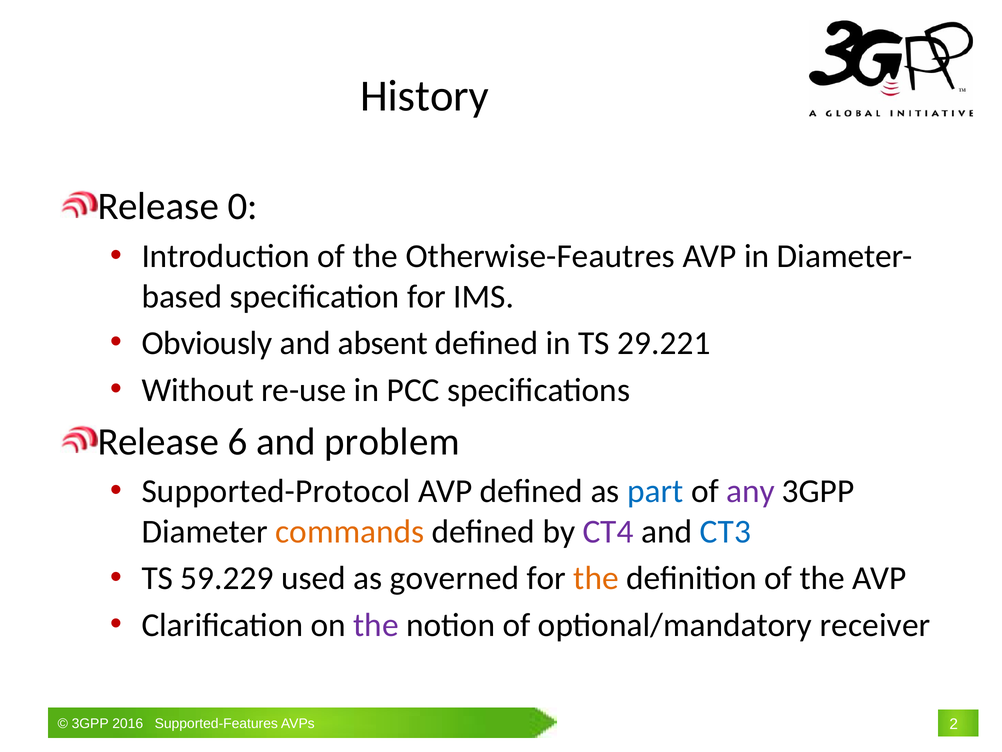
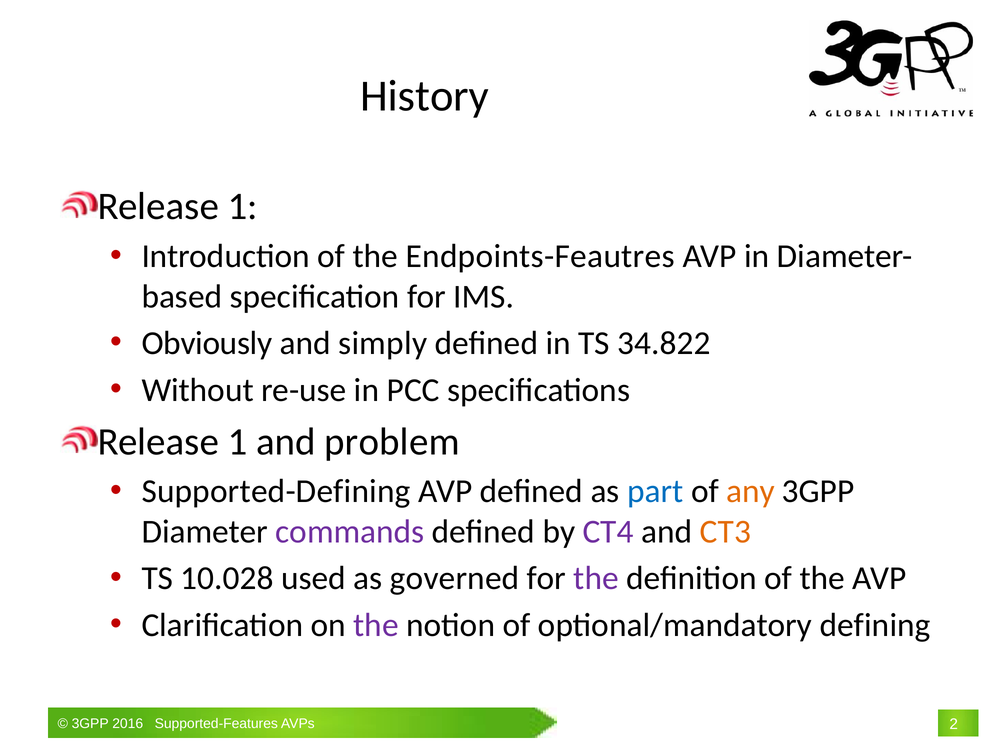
0 at (243, 206): 0 -> 1
Otherwise-Feautres: Otherwise-Feautres -> Endpoints-Feautres
absent: absent -> simply
29.221: 29.221 -> 34.822
6 at (238, 441): 6 -> 1
Supported-Protocol: Supported-Protocol -> Supported-Defining
any colour: purple -> orange
commands colour: orange -> purple
CT3 colour: blue -> orange
59.229: 59.229 -> 10.028
the at (596, 578) colour: orange -> purple
receiver: receiver -> defining
